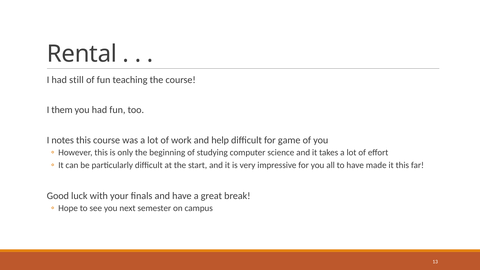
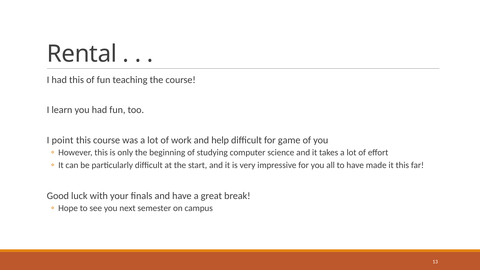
had still: still -> this
them: them -> learn
notes: notes -> point
